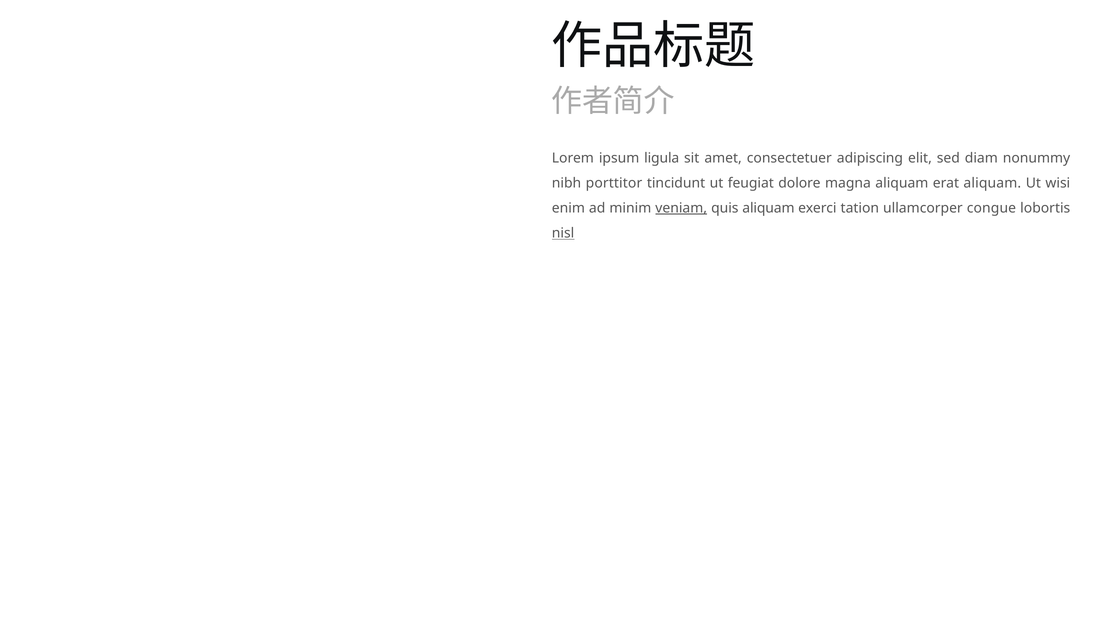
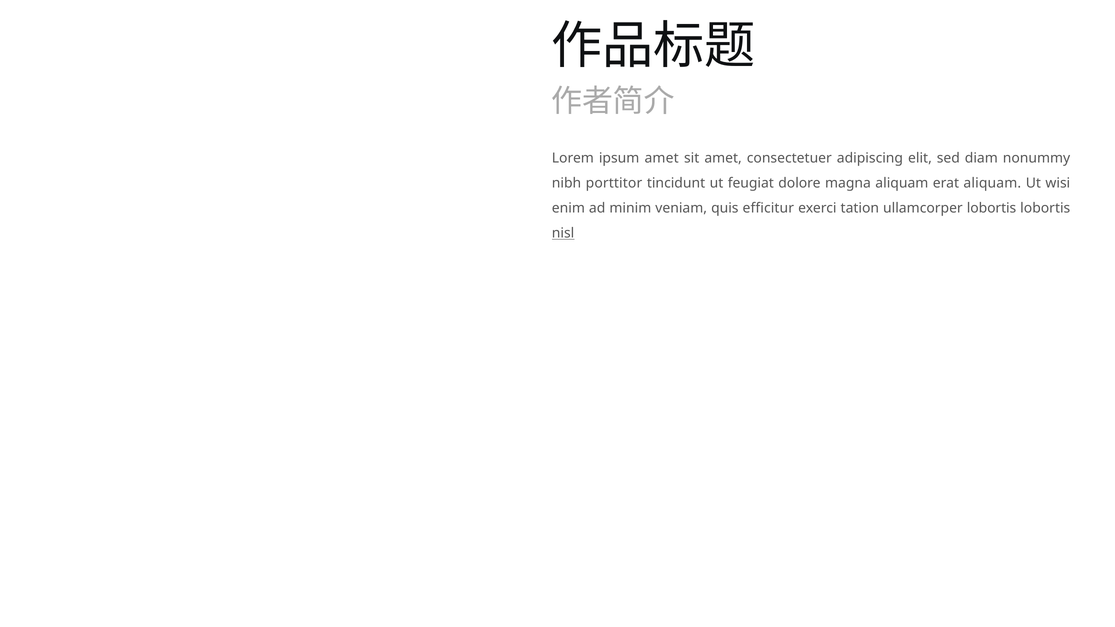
ipsum ligula: ligula -> amet
veniam underline: present -> none
quis aliquam: aliquam -> efficitur
ullamcorper congue: congue -> lobortis
